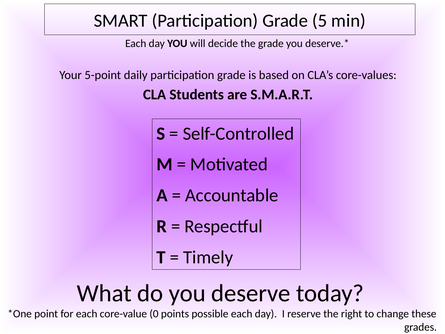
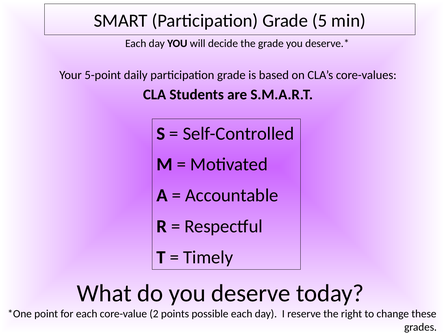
0: 0 -> 2
